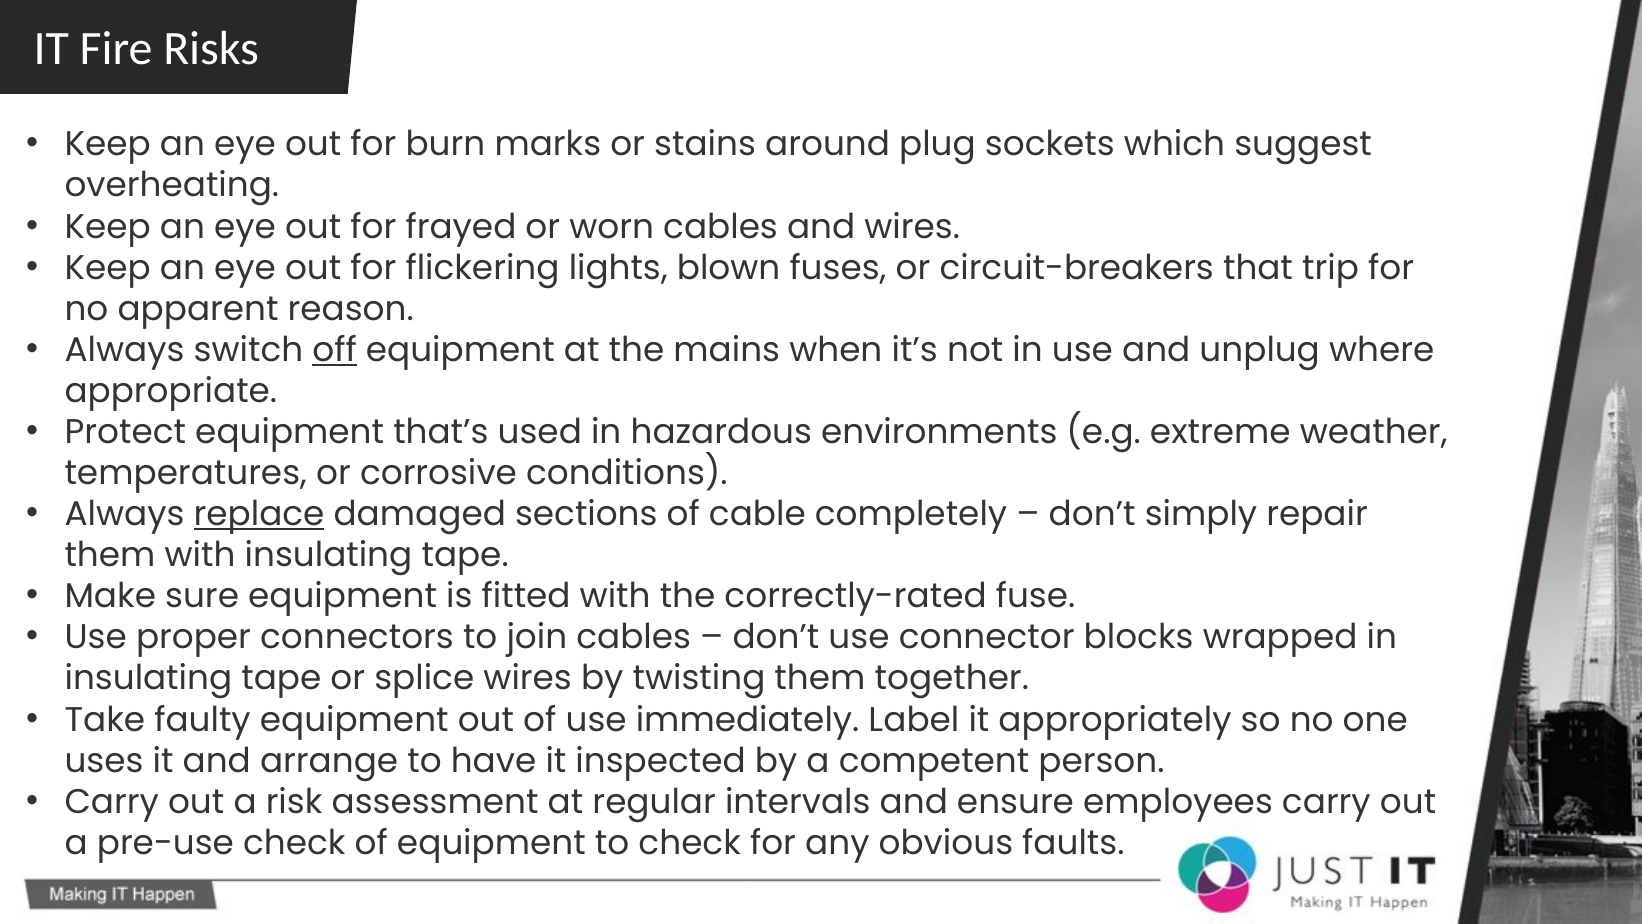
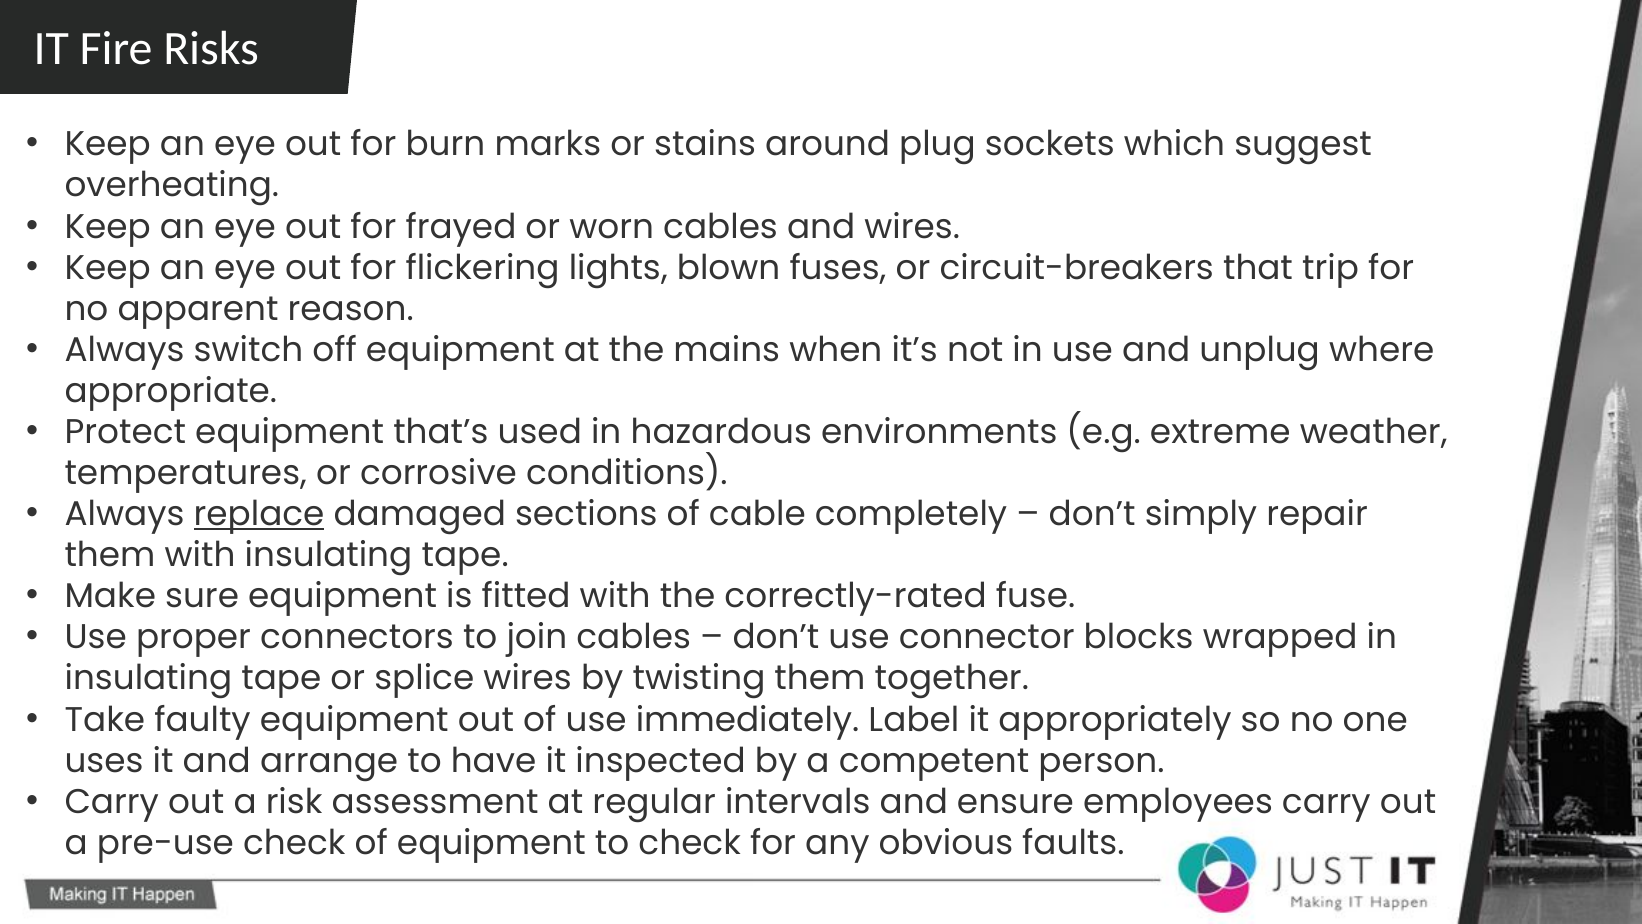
off underline: present -> none
